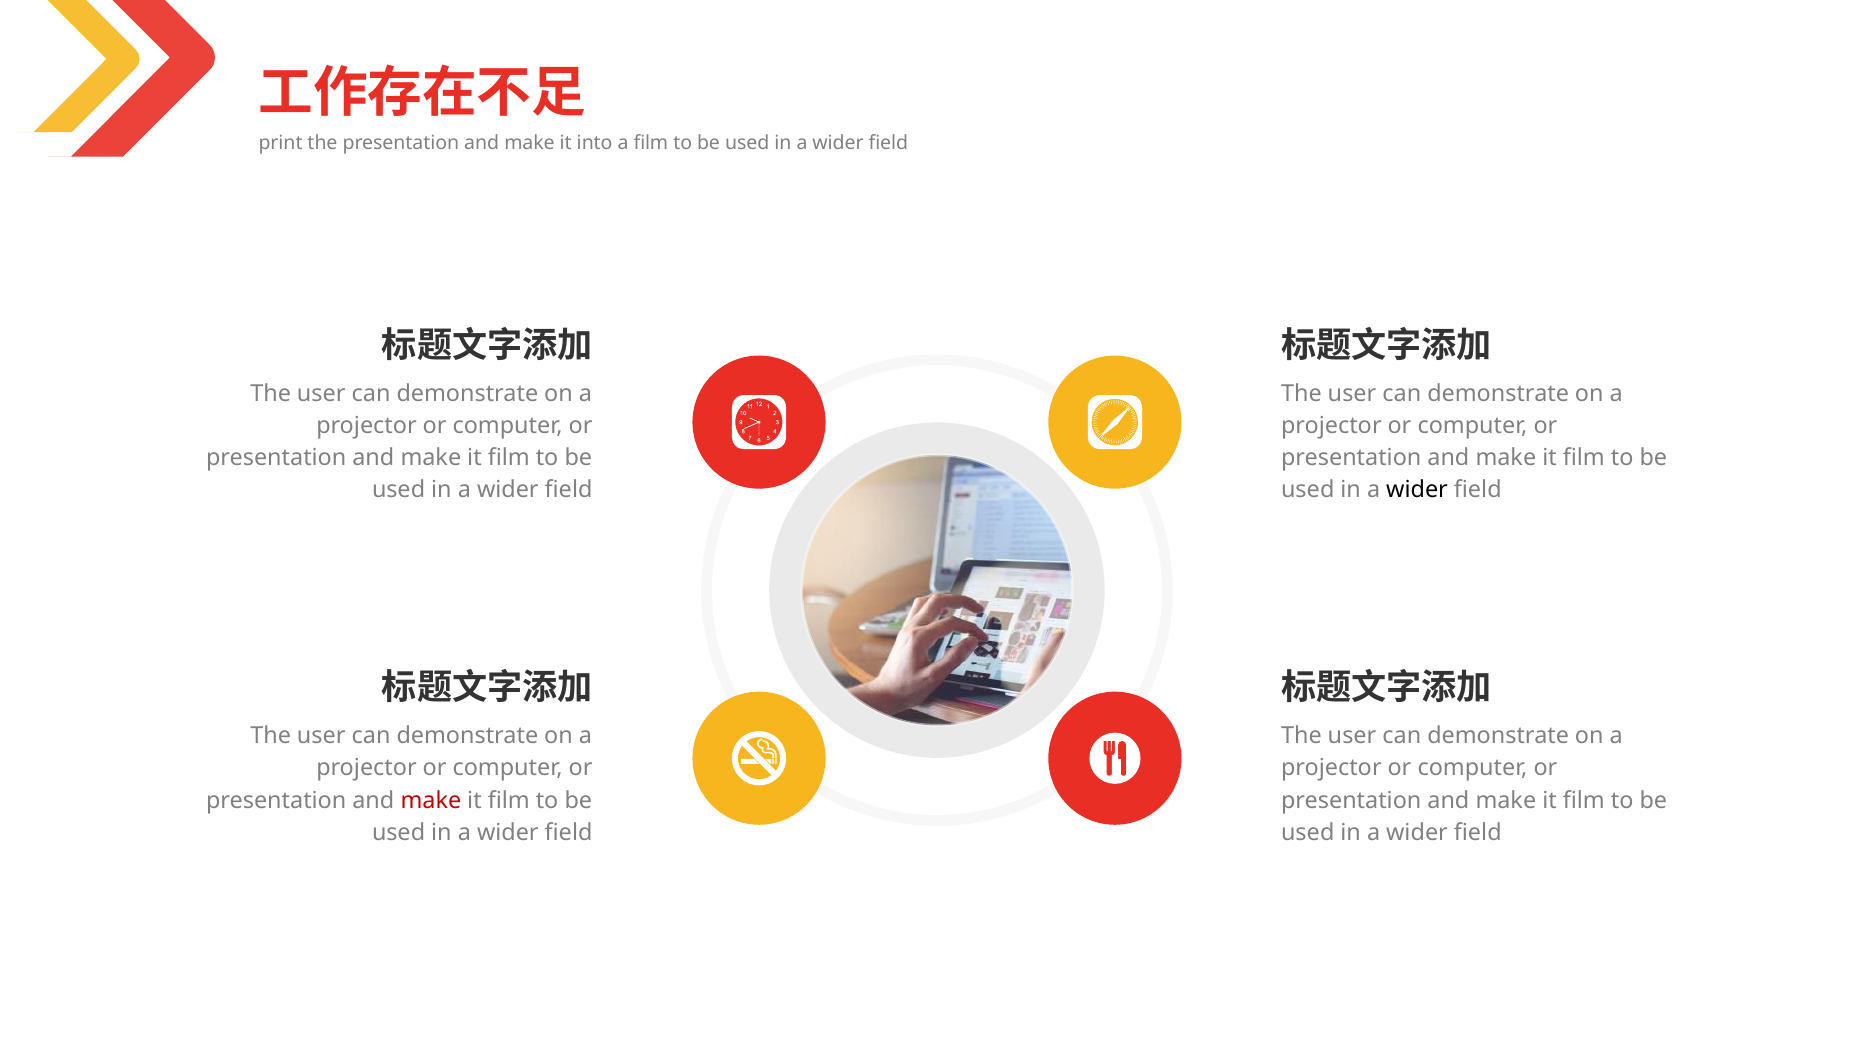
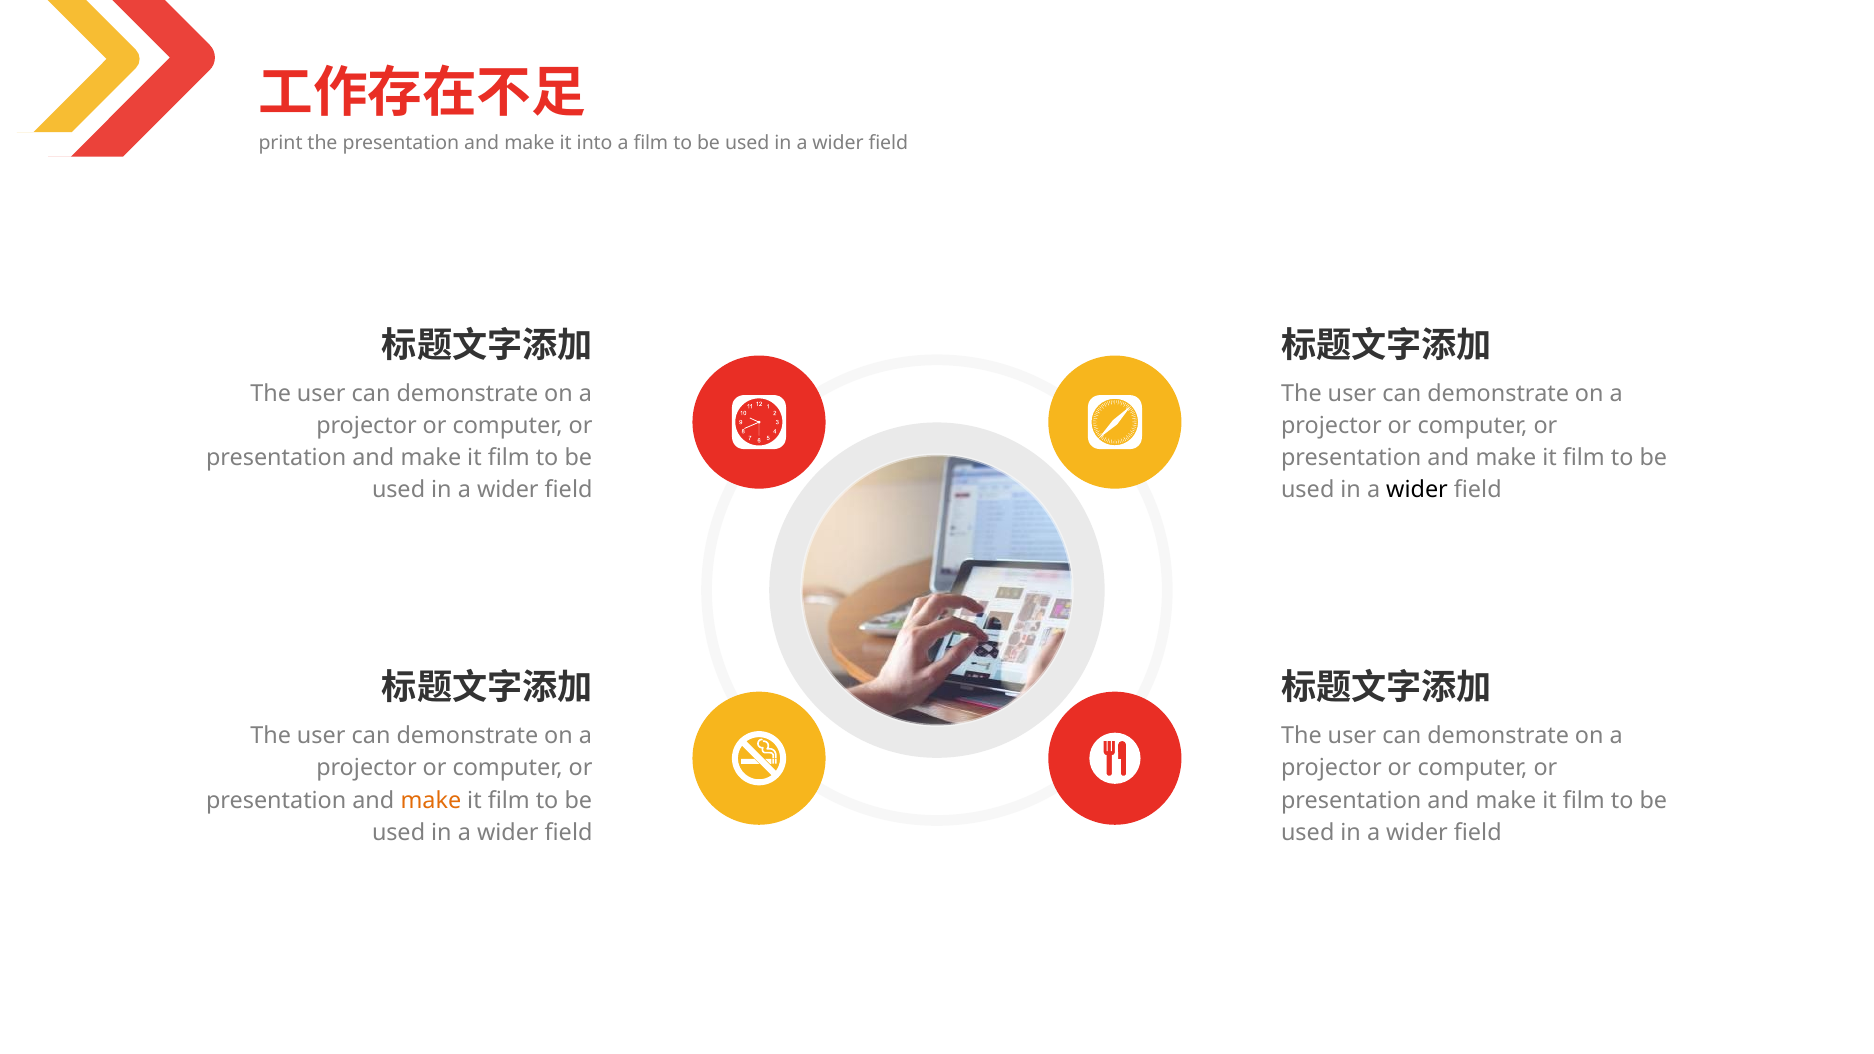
make at (431, 800) colour: red -> orange
